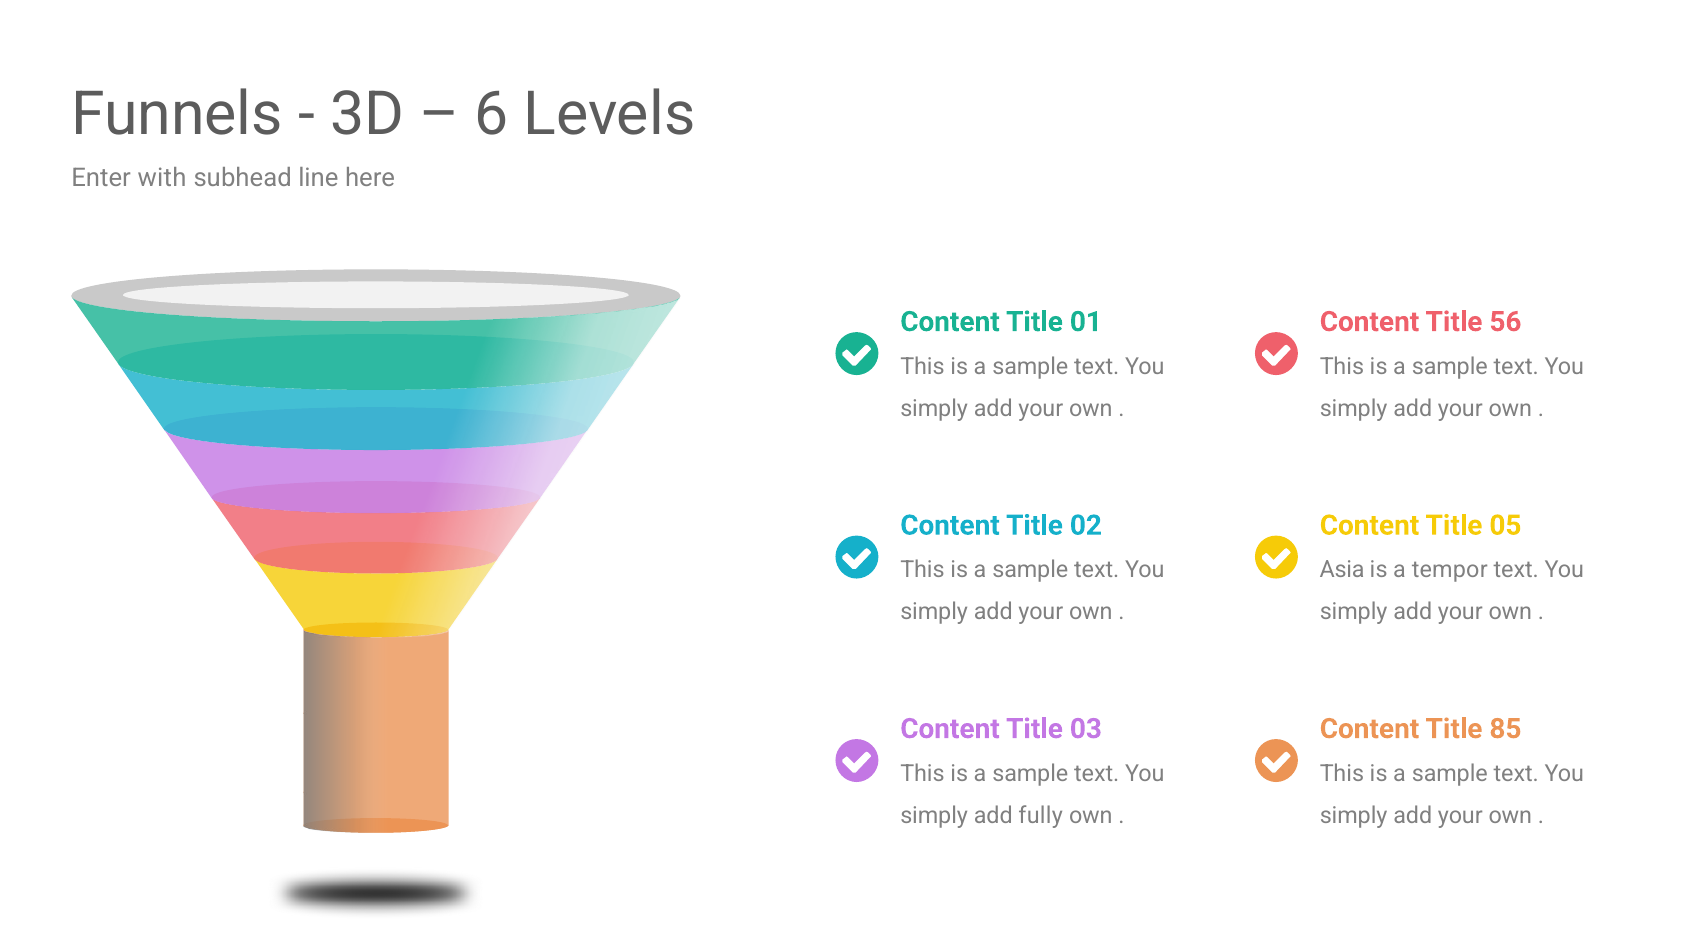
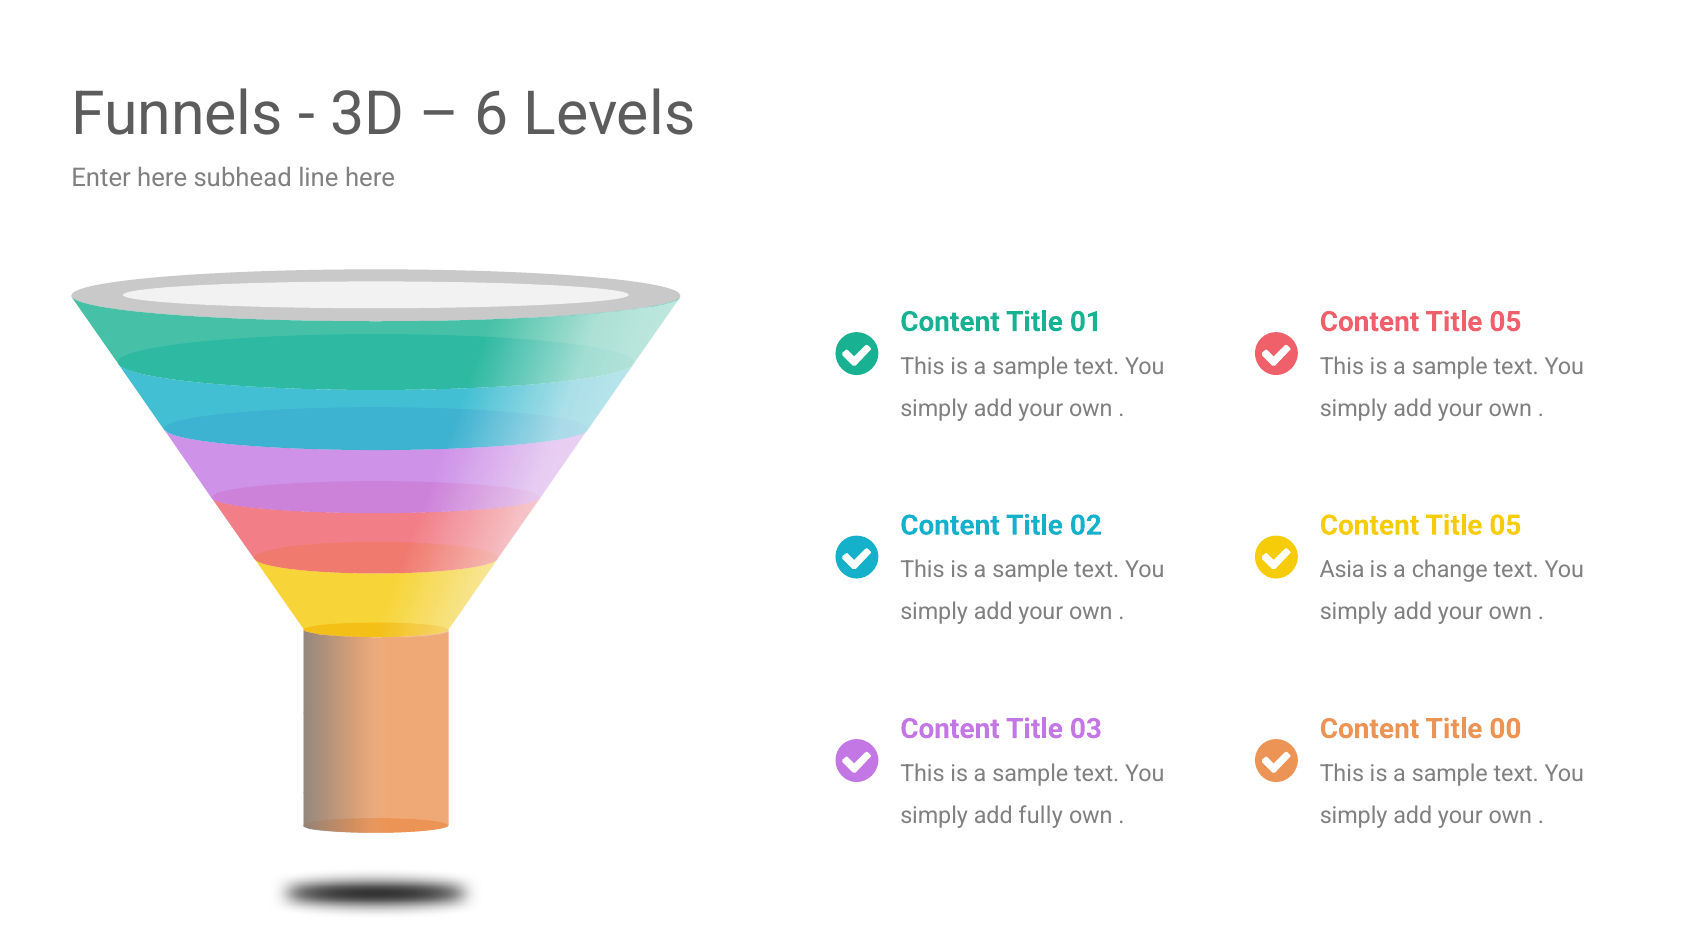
Enter with: with -> here
56 at (1505, 322): 56 -> 05
tempor: tempor -> change
85: 85 -> 00
